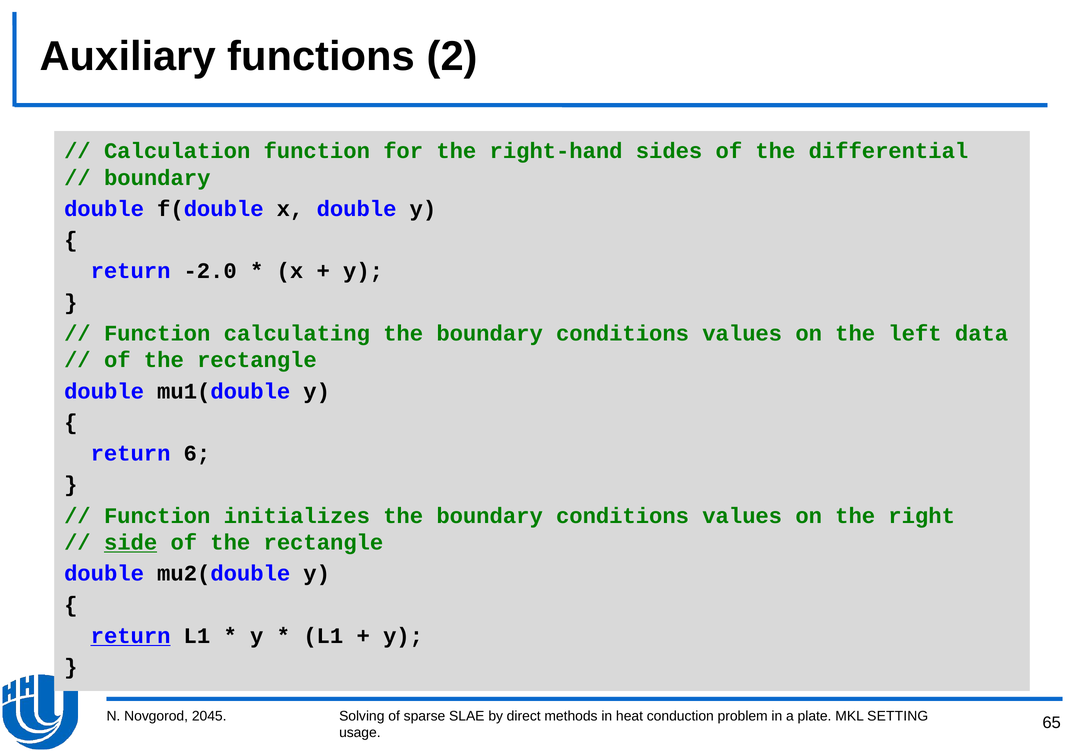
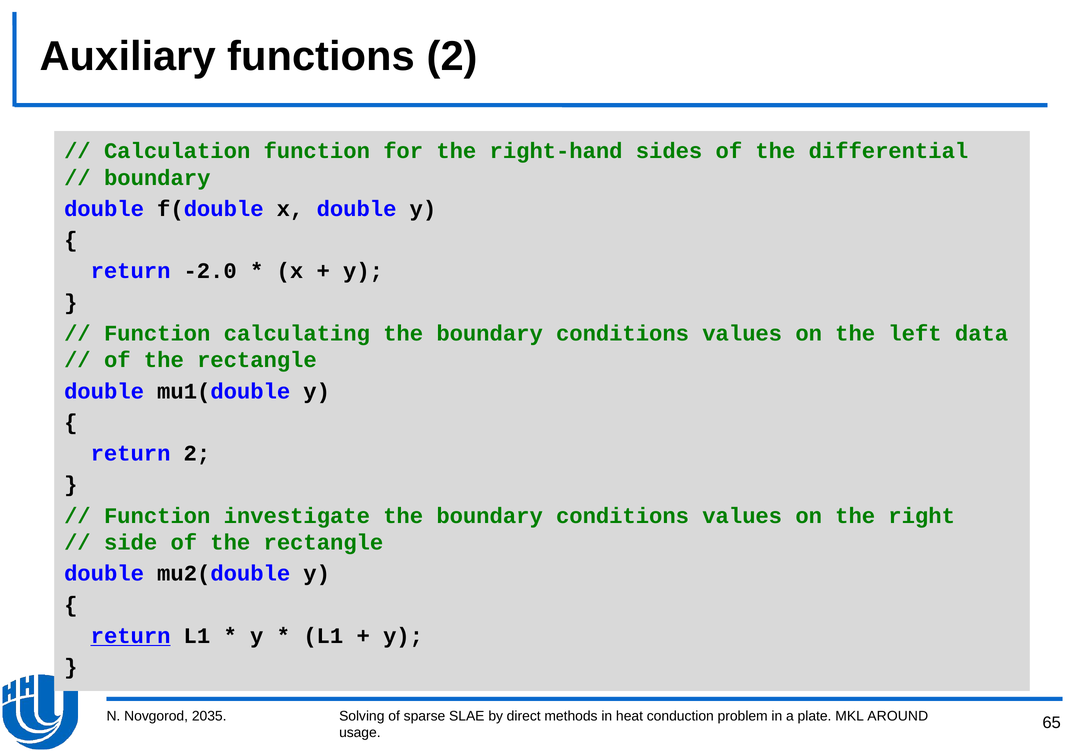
return 6: 6 -> 2
initializes: initializes -> investigate
side underline: present -> none
2045: 2045 -> 2035
SETTING: SETTING -> AROUND
